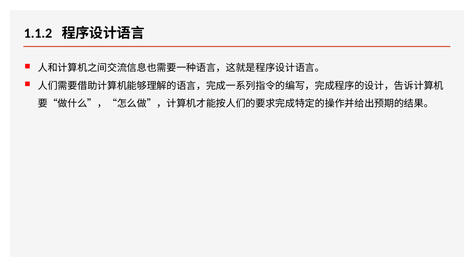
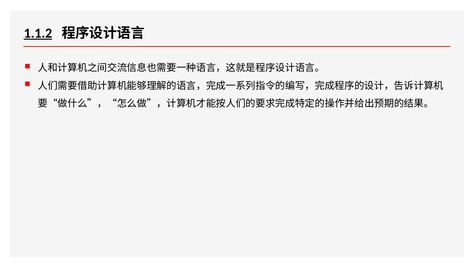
1.1.2 underline: none -> present
